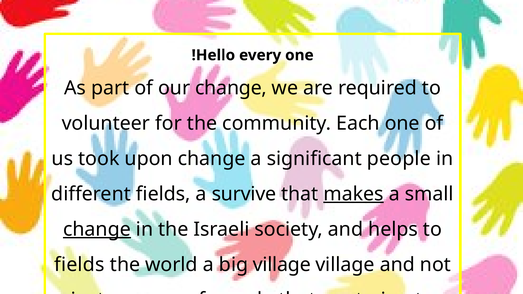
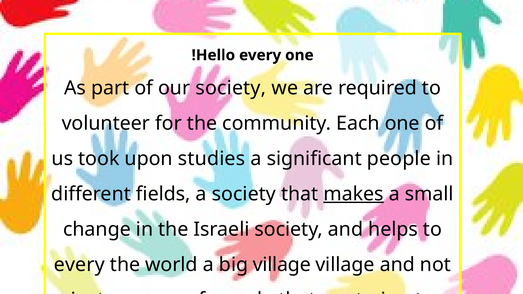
our change: change -> society
upon change: change -> studies
a survive: survive -> society
change at (97, 229) underline: present -> none
fields at (79, 265): fields -> every
